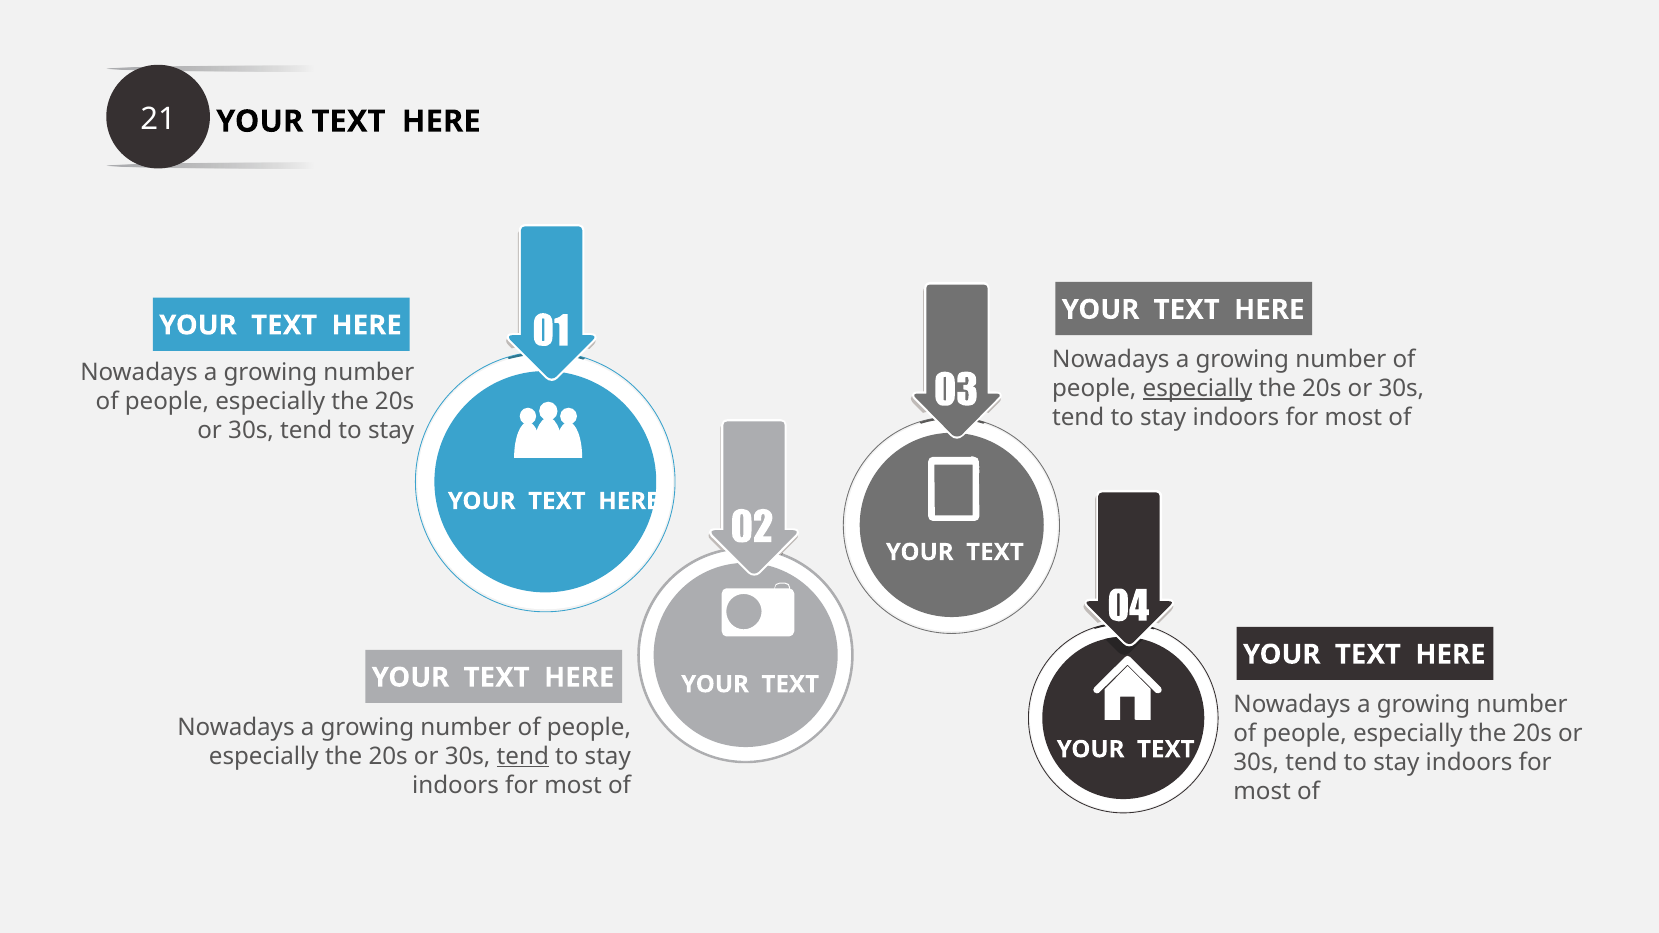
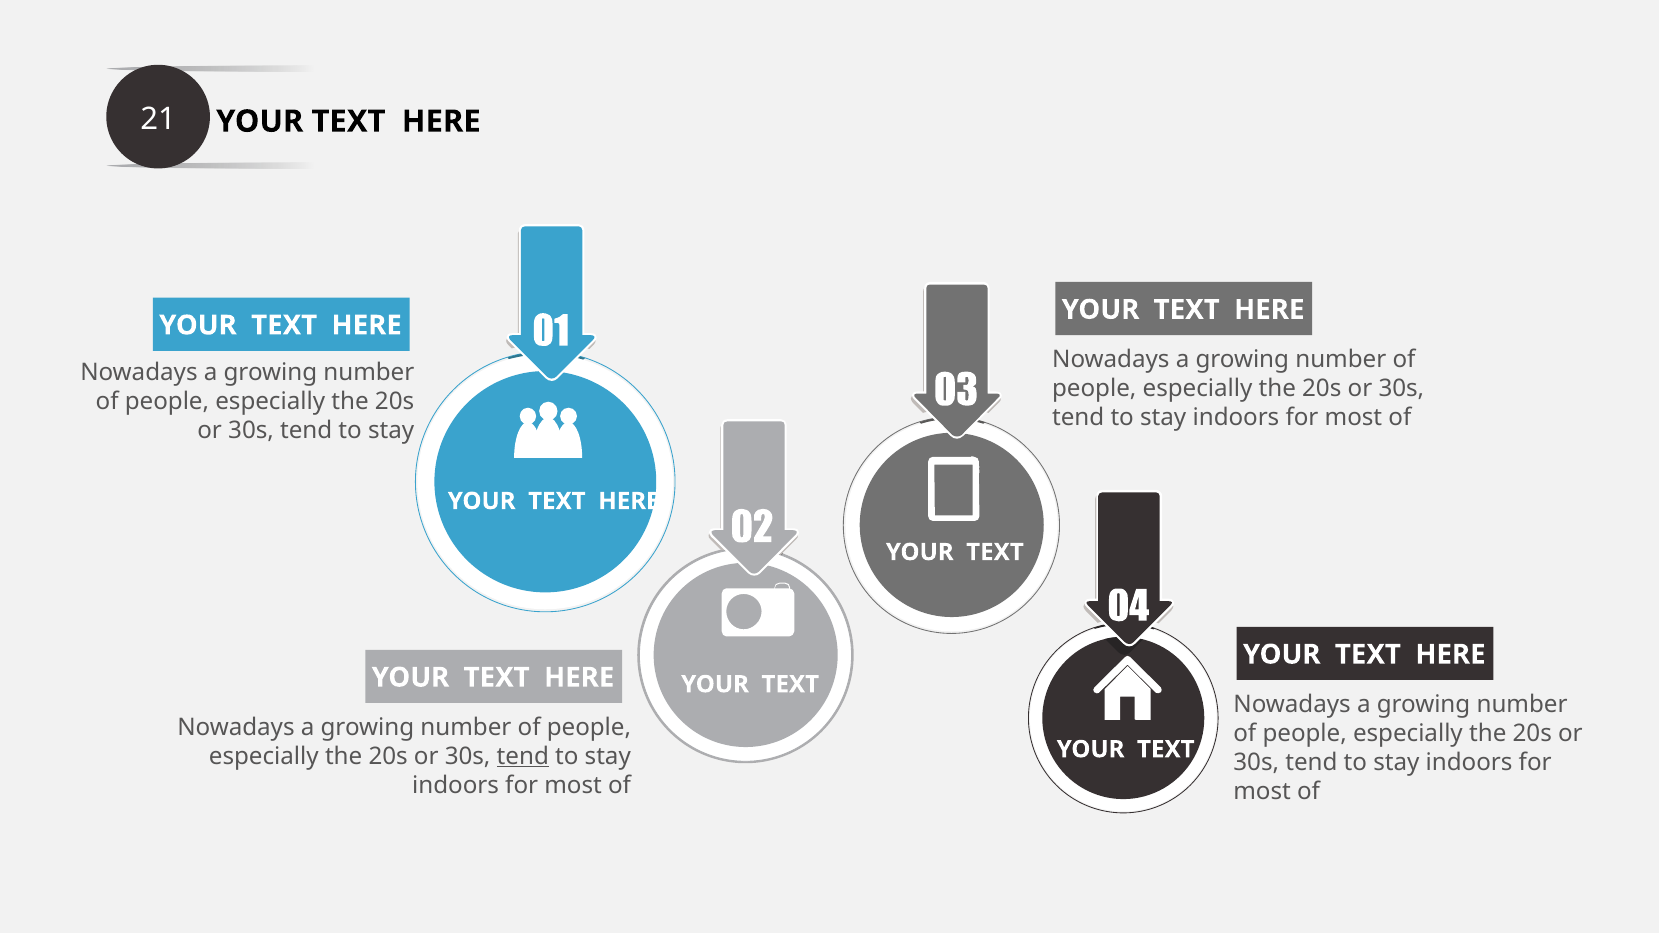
especially at (1198, 389) underline: present -> none
